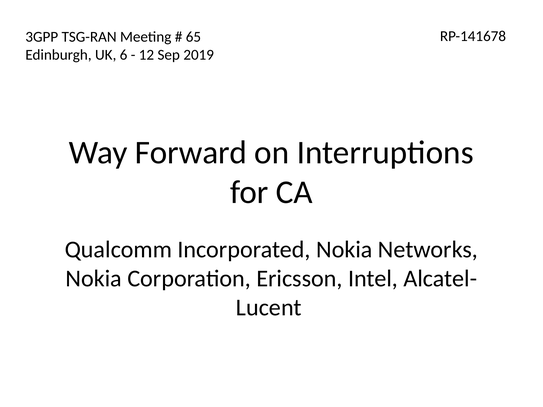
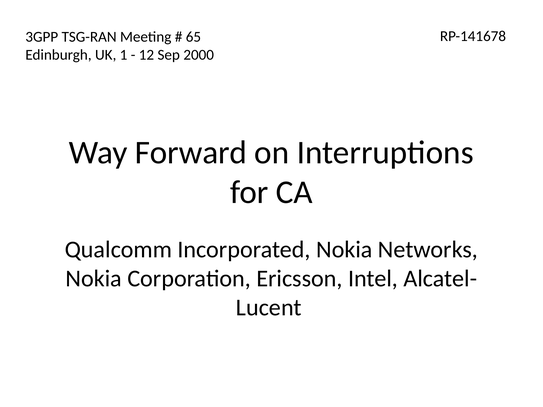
6: 6 -> 1
2019: 2019 -> 2000
